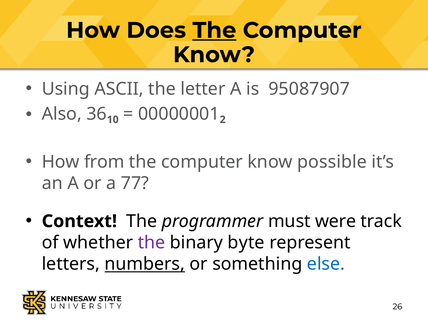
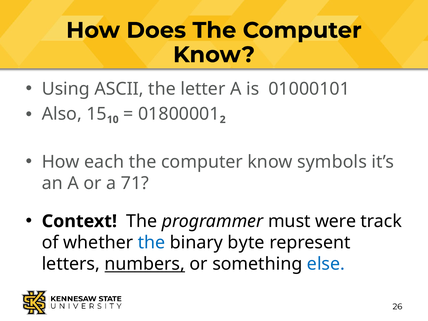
The at (214, 30) underline: present -> none
95087907: 95087907 -> 01000101
36: 36 -> 15
00000001: 00000001 -> 01800001
from: from -> each
possible: possible -> symbols
77: 77 -> 71
the at (152, 243) colour: purple -> blue
